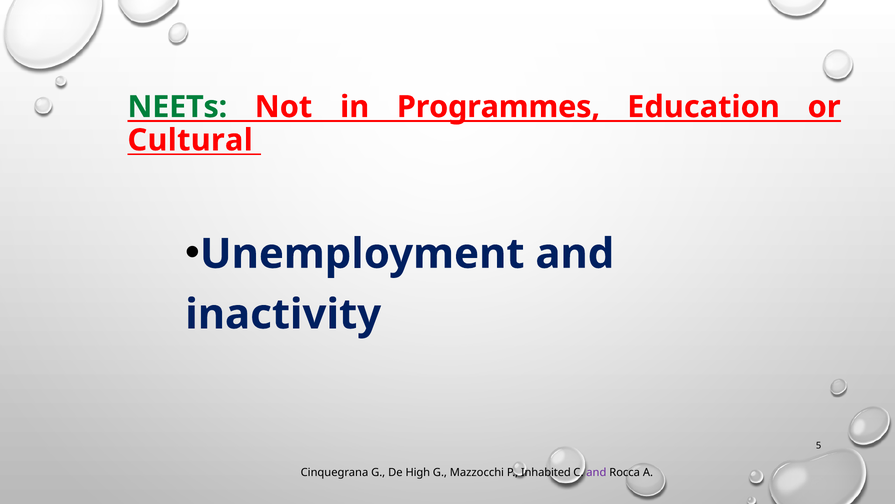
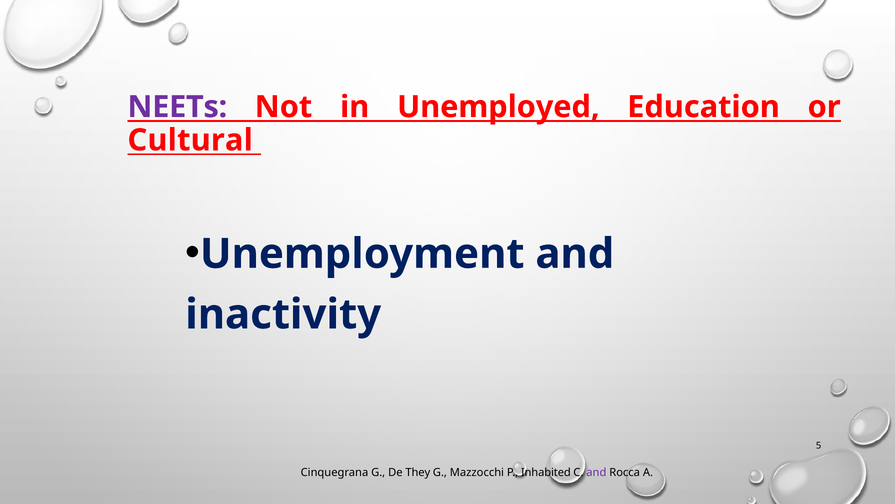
NEETs colour: green -> purple
Programmes: Programmes -> Unemployed
High: High -> They
